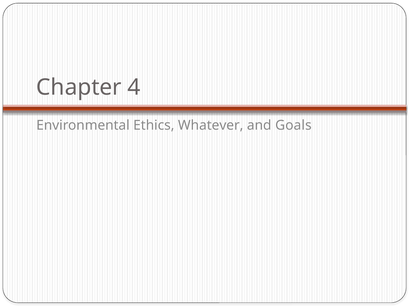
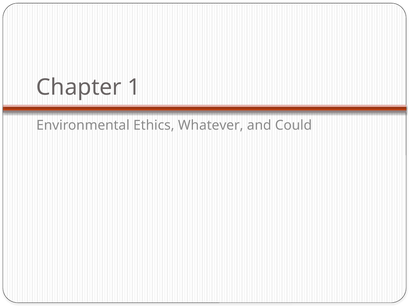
4: 4 -> 1
Goals: Goals -> Could
